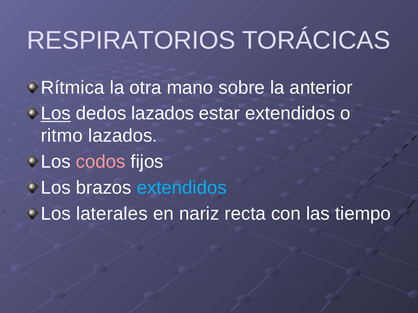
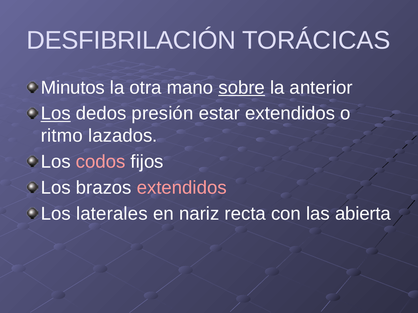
RESPIRATORIOS: RESPIRATORIOS -> DESFIBRILACIÓN
Rítmica: Rítmica -> Minutos
sobre underline: none -> present
dedos lazados: lazados -> presión
extendidos at (182, 188) colour: light blue -> pink
tiempo: tiempo -> abierta
